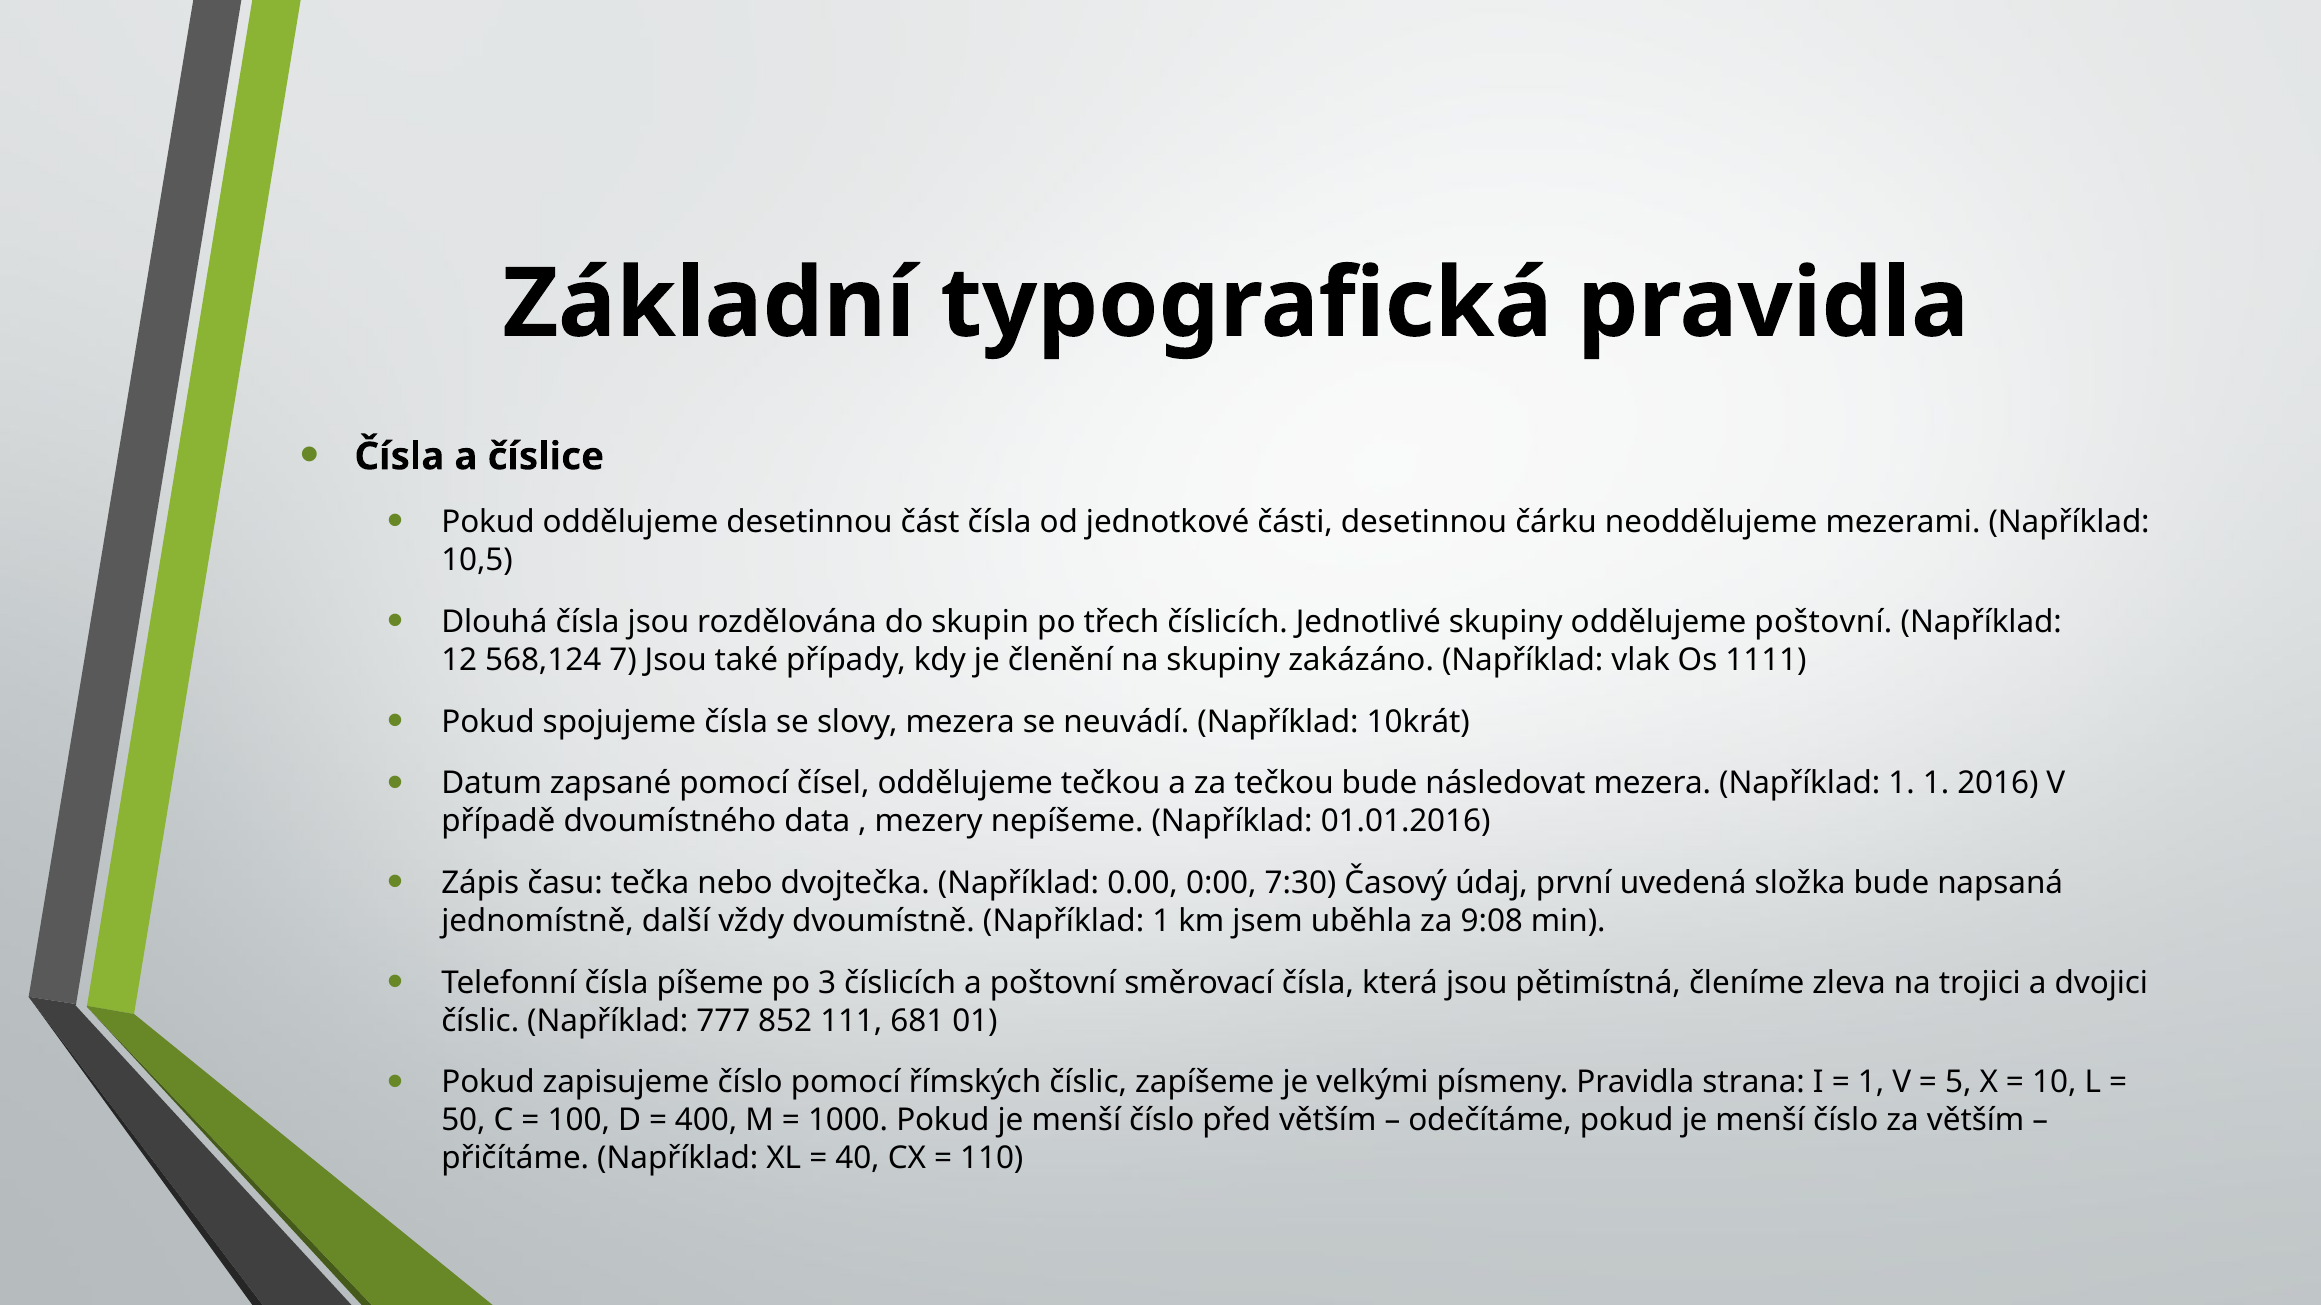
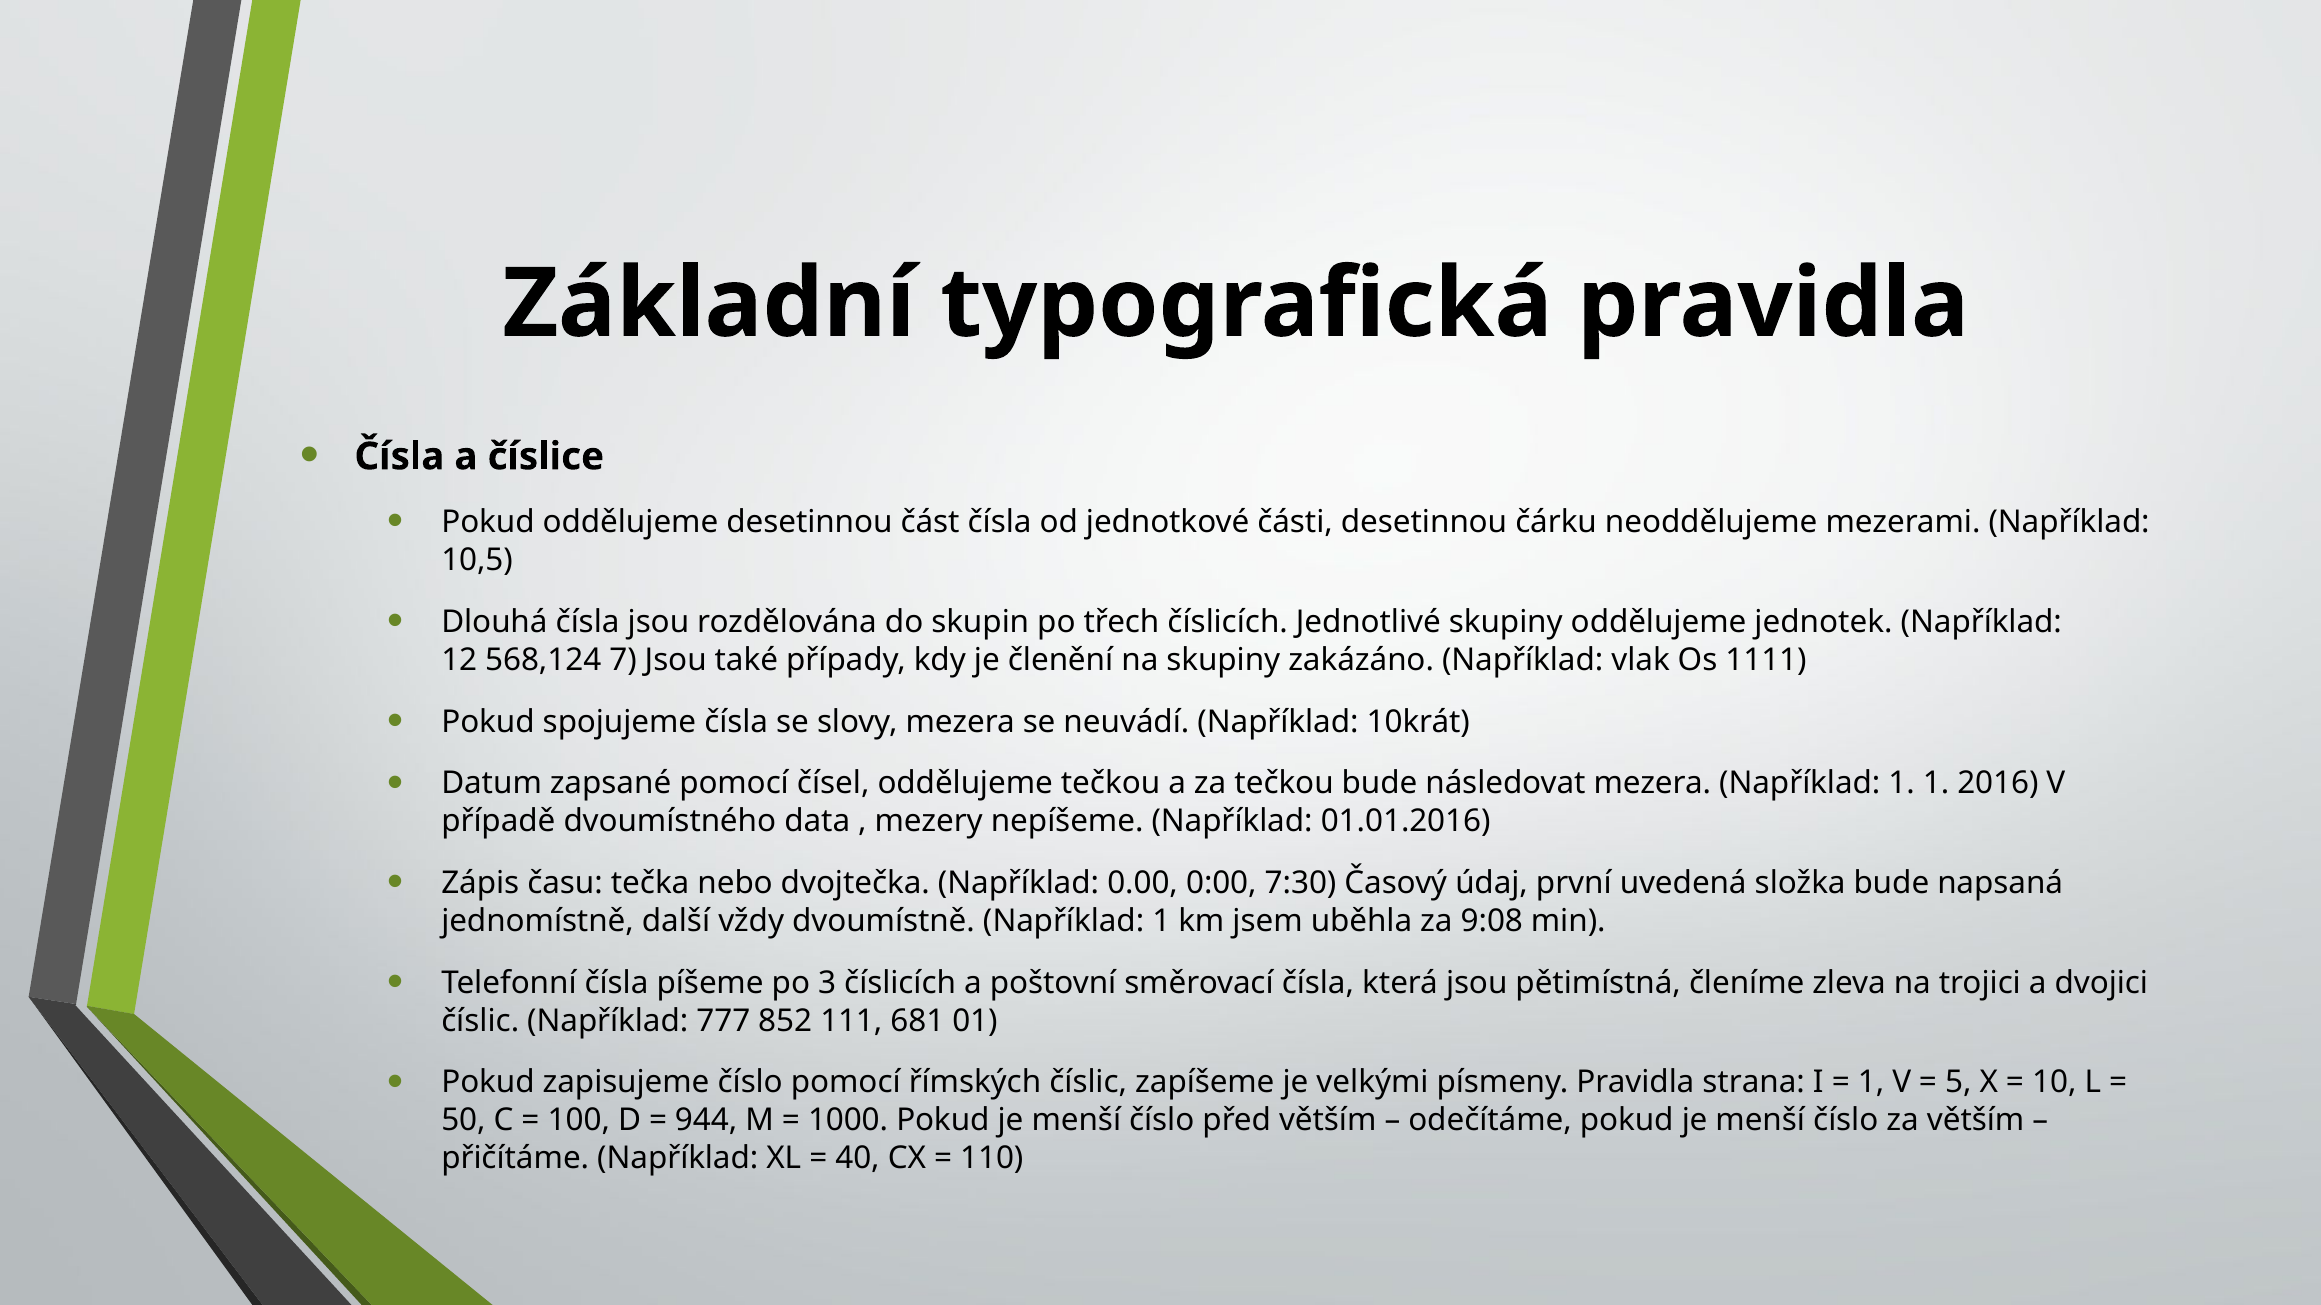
oddělujeme poštovní: poštovní -> jednotek
400: 400 -> 944
